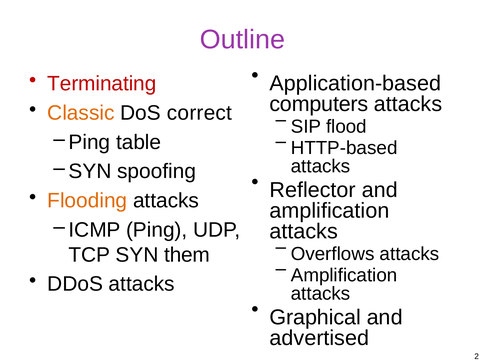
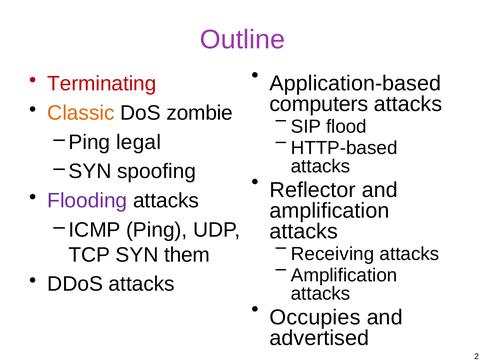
correct: correct -> zombie
table: table -> legal
Flooding colour: orange -> purple
Overflows: Overflows -> Receiving
Graphical: Graphical -> Occupies
